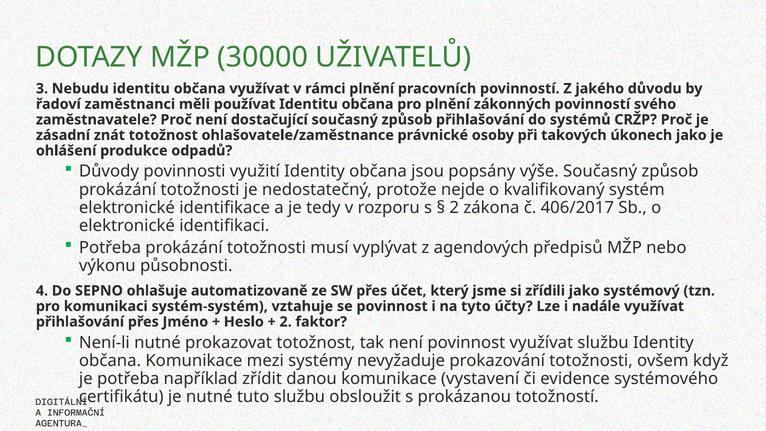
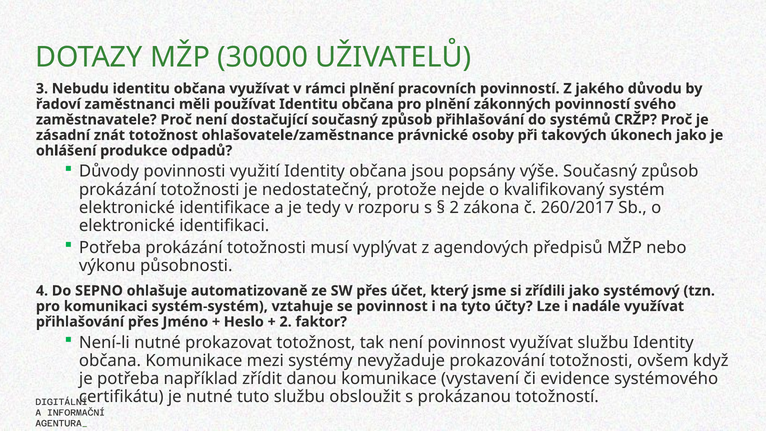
406/2017: 406/2017 -> 260/2017
